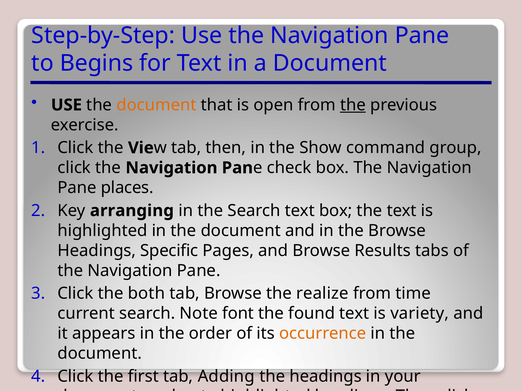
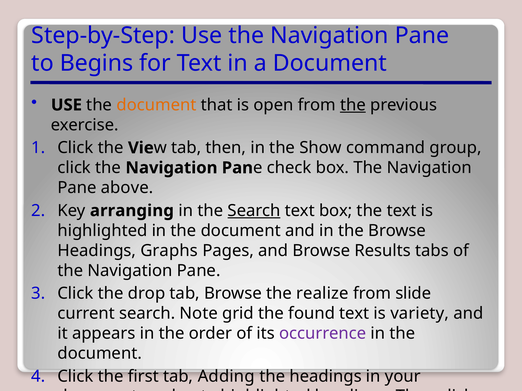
places: places -> above
Search at (254, 211) underline: none -> present
Specific: Specific -> Graphs
both: both -> drop
time: time -> slide
font: font -> grid
occurrence colour: orange -> purple
